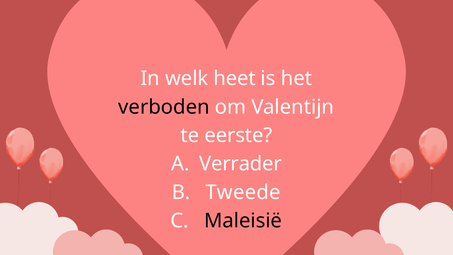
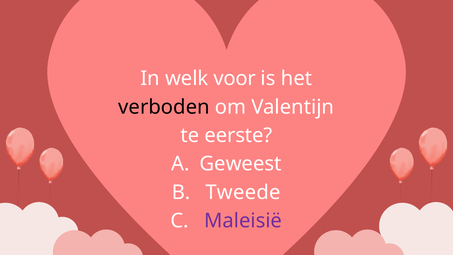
heet: heet -> voor
Verrader: Verrader -> Geweest
Maleisië colour: black -> purple
